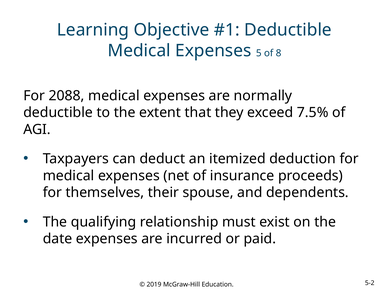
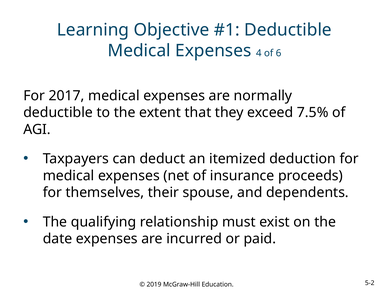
5: 5 -> 4
8: 8 -> 6
2088: 2088 -> 2017
